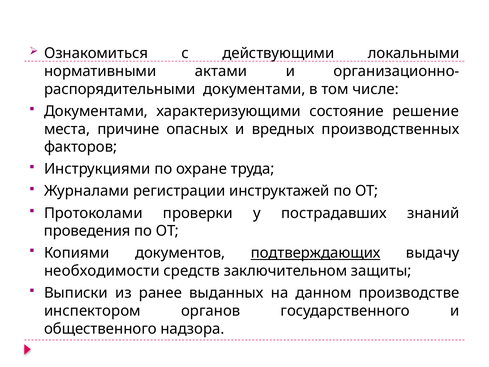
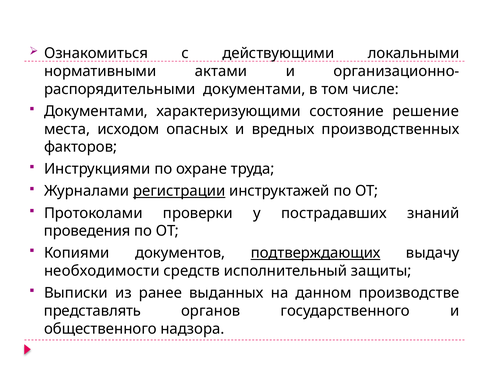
причине: причине -> исходом
регистрации underline: none -> present
заключительном: заключительном -> исполнительный
инспектором: инспектором -> представлять
